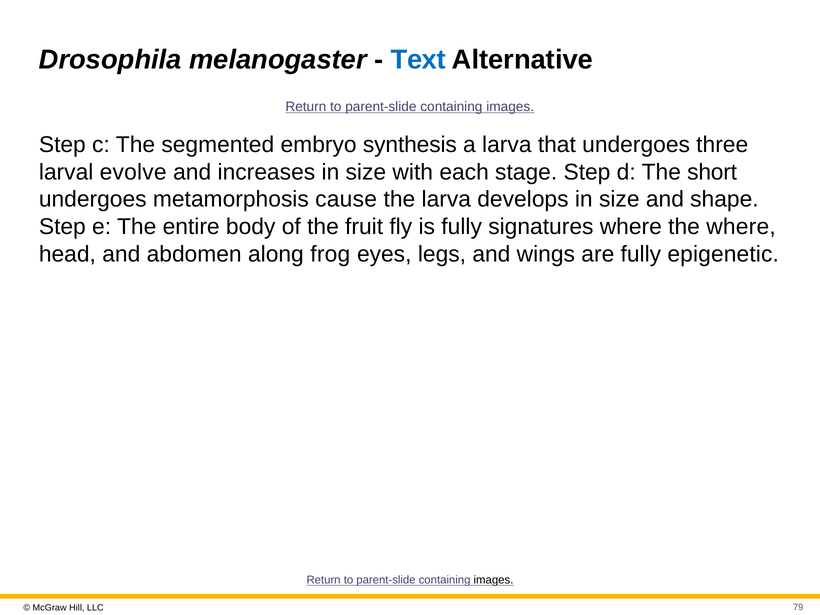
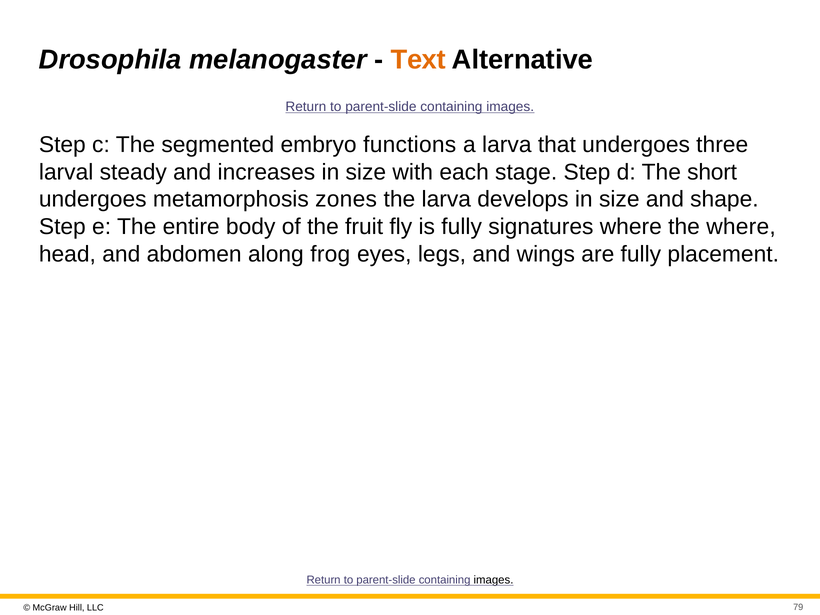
Text colour: blue -> orange
synthesis: synthesis -> functions
evolve: evolve -> steady
cause: cause -> zones
epigenetic: epigenetic -> placement
